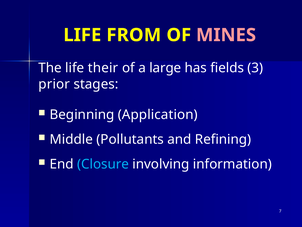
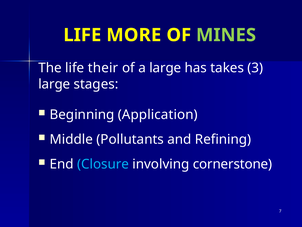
FROM: FROM -> MORE
MINES colour: pink -> light green
fields: fields -> takes
prior at (54, 84): prior -> large
information: information -> cornerstone
